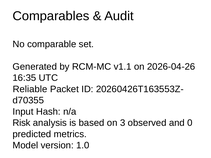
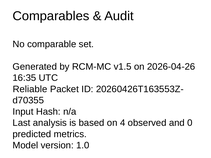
v1.1: v1.1 -> v1.5
Risk: Risk -> Last
3: 3 -> 4
